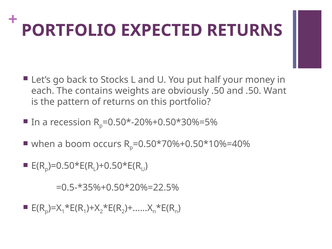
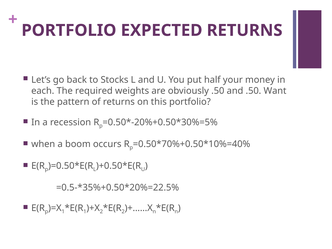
contains: contains -> required
